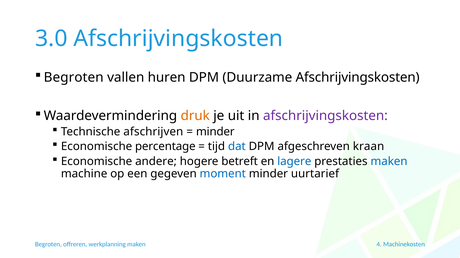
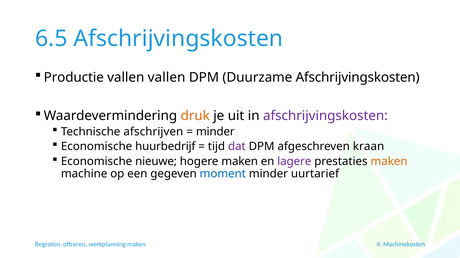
3.0: 3.0 -> 6.5
Begroten at (74, 78): Begroten -> Productie
vallen huren: huren -> vallen
percentage: percentage -> huurbedrijf
dat colour: blue -> purple
andere: andere -> nieuwe
hogere betreft: betreft -> maken
lagere colour: blue -> purple
maken at (389, 162) colour: blue -> orange
